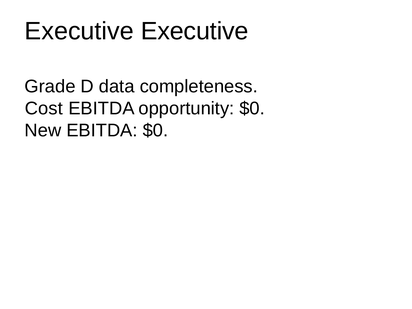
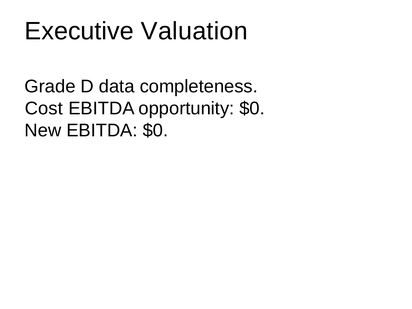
Executive Executive: Executive -> Valuation
